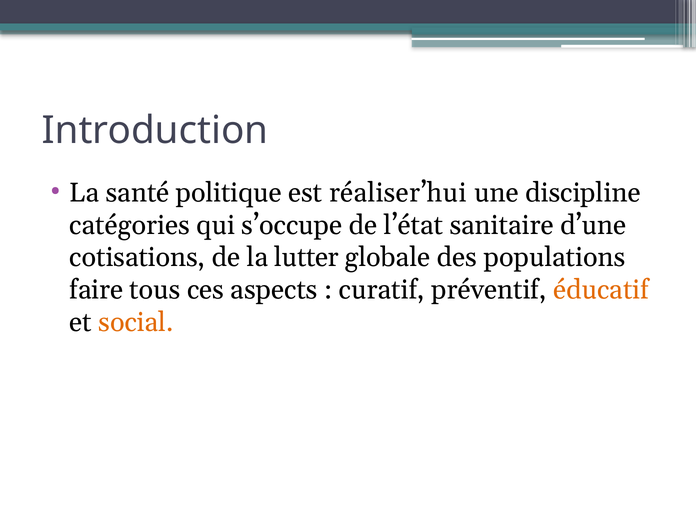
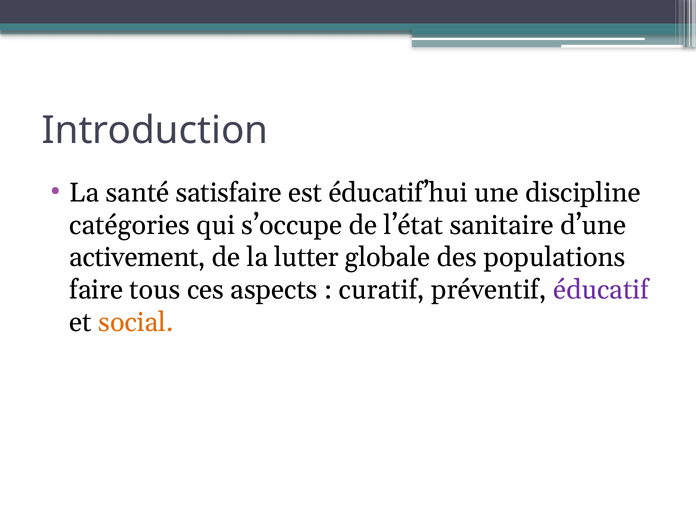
politique: politique -> satisfaire
réaliser’hui: réaliser’hui -> éducatif’hui
cotisations: cotisations -> activement
éducatif colour: orange -> purple
